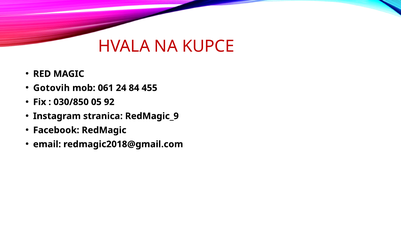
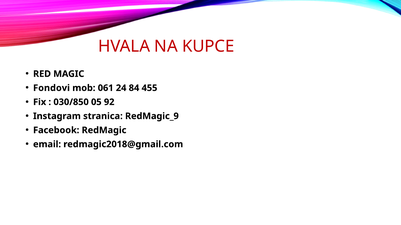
Gotovih: Gotovih -> Fondovi
